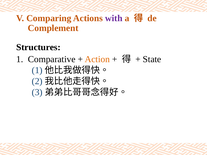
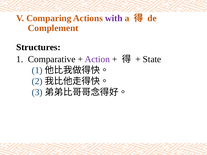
Action colour: orange -> purple
